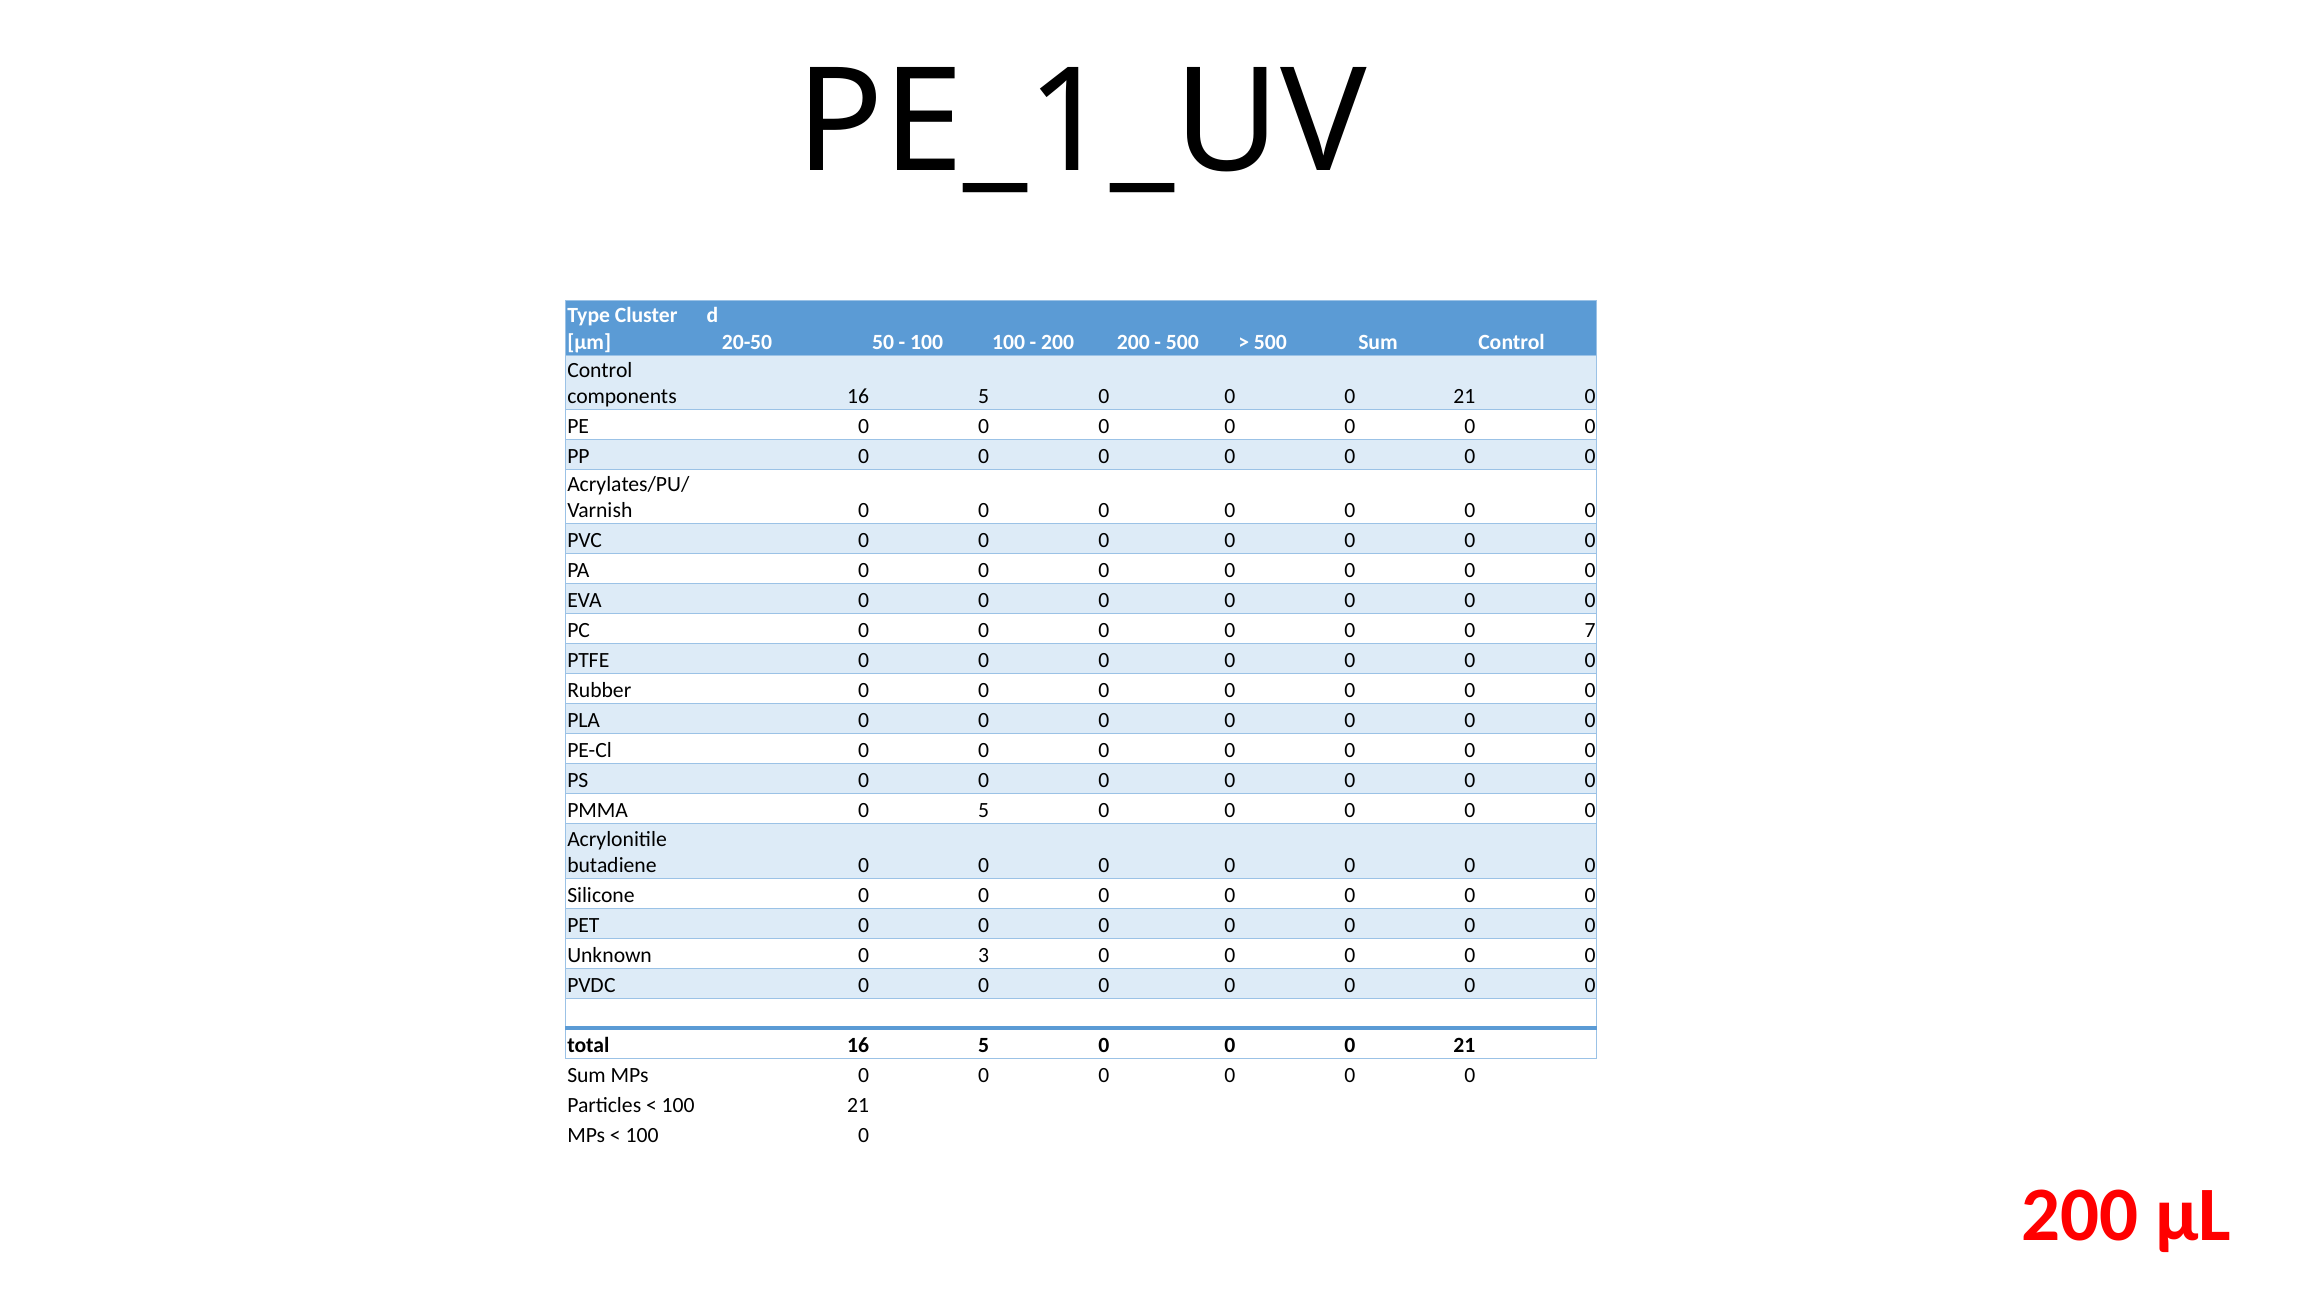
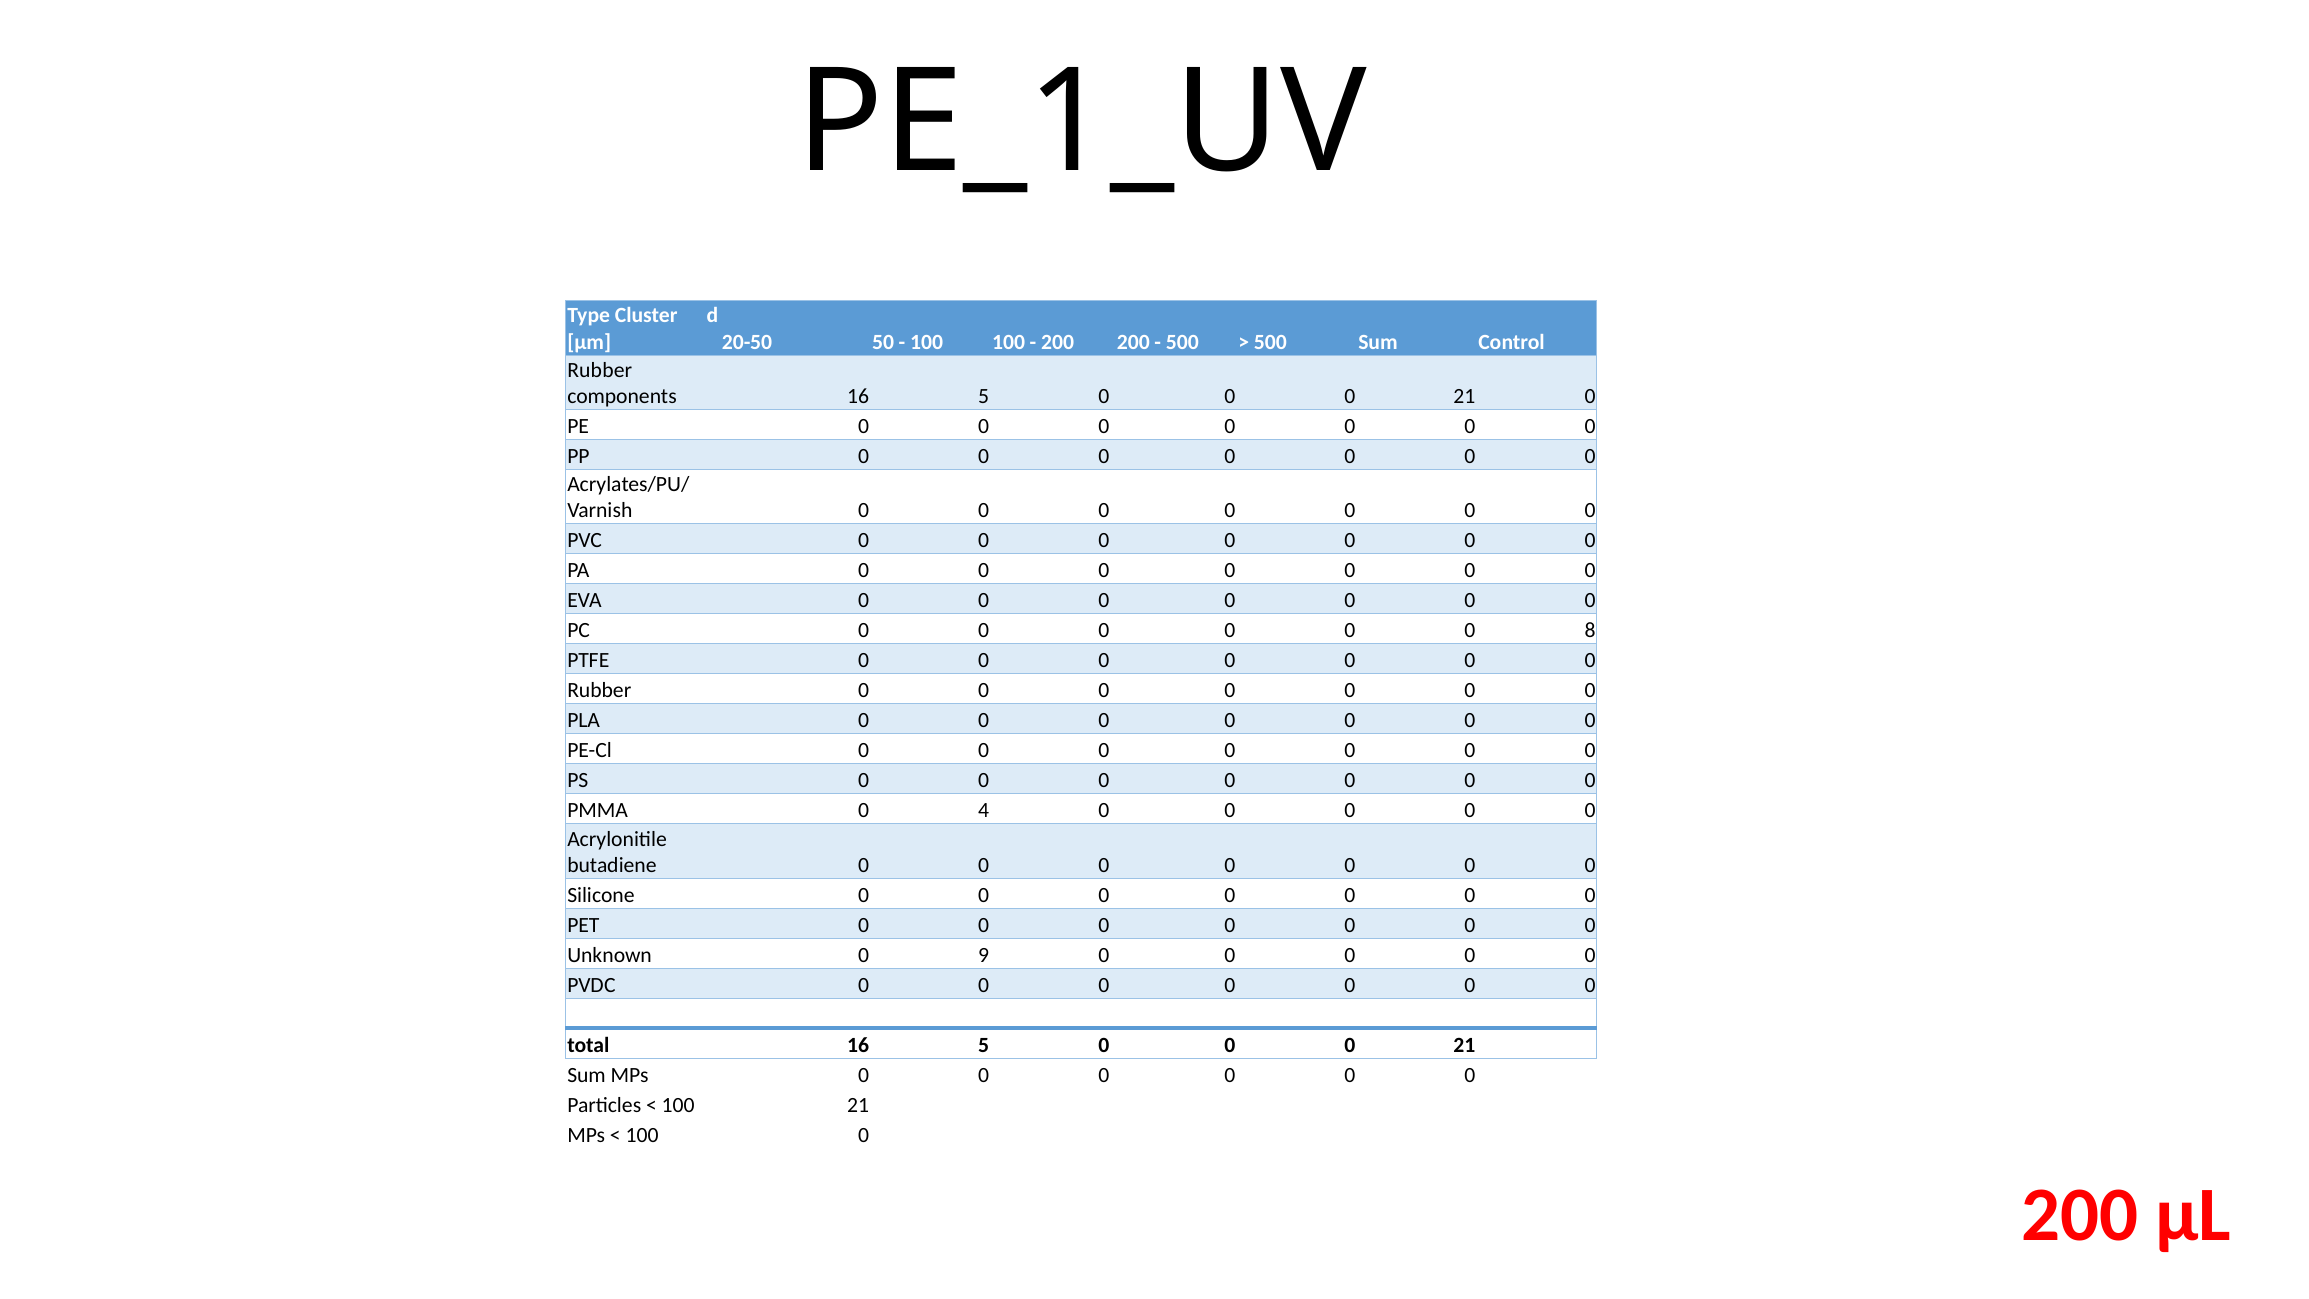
Control at (600, 370): Control -> Rubber
7: 7 -> 8
0 5: 5 -> 4
3: 3 -> 9
